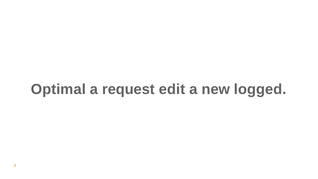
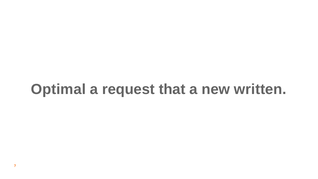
edit: edit -> that
logged: logged -> written
